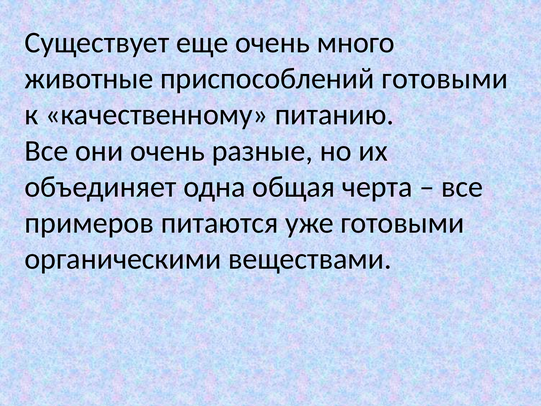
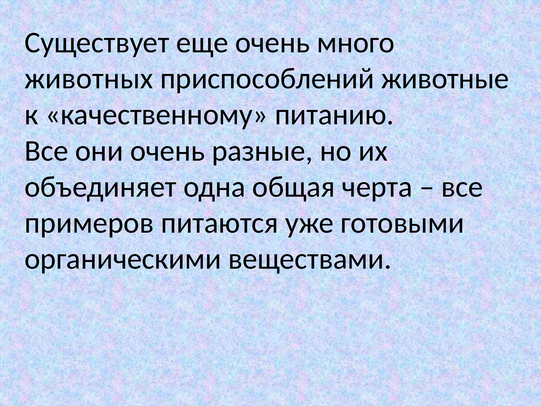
животные: животные -> животных
приспособлений готовыми: готовыми -> животные
